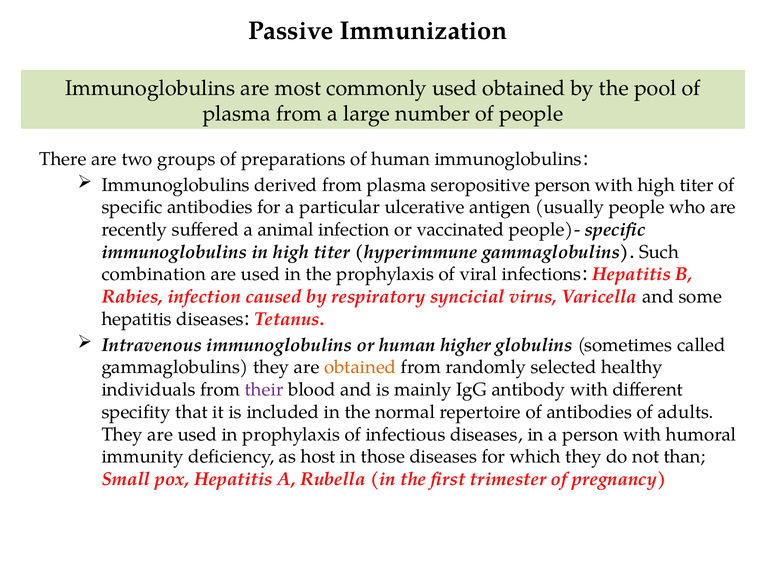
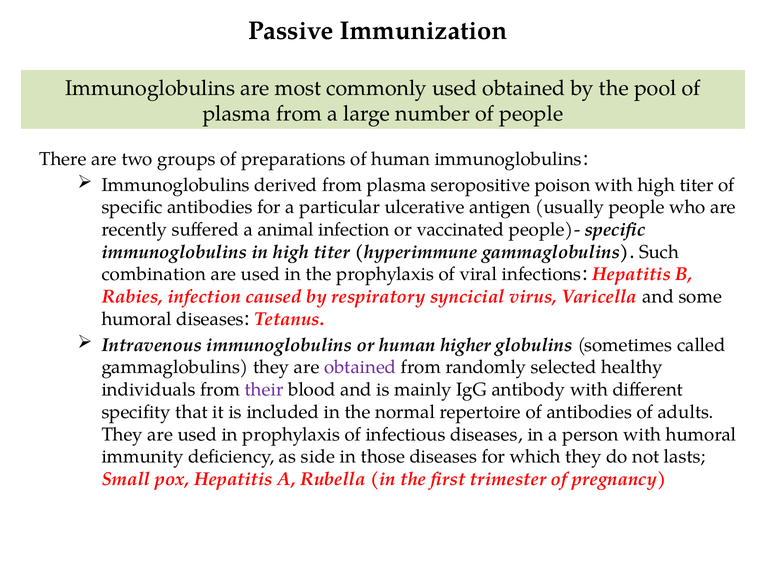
seropositive person: person -> poison
hepatitis at (137, 319): hepatitis -> humoral
obtained at (360, 367) colour: orange -> purple
host: host -> side
than: than -> lasts
